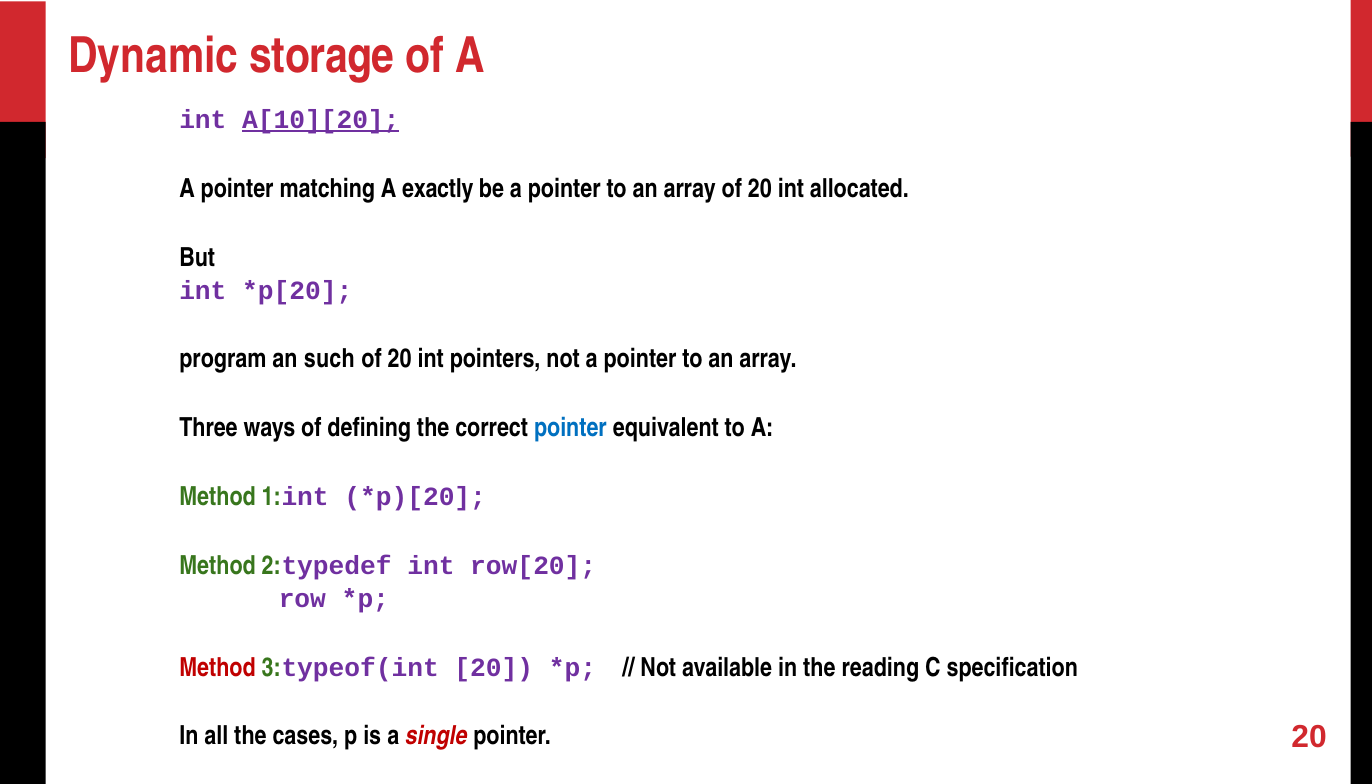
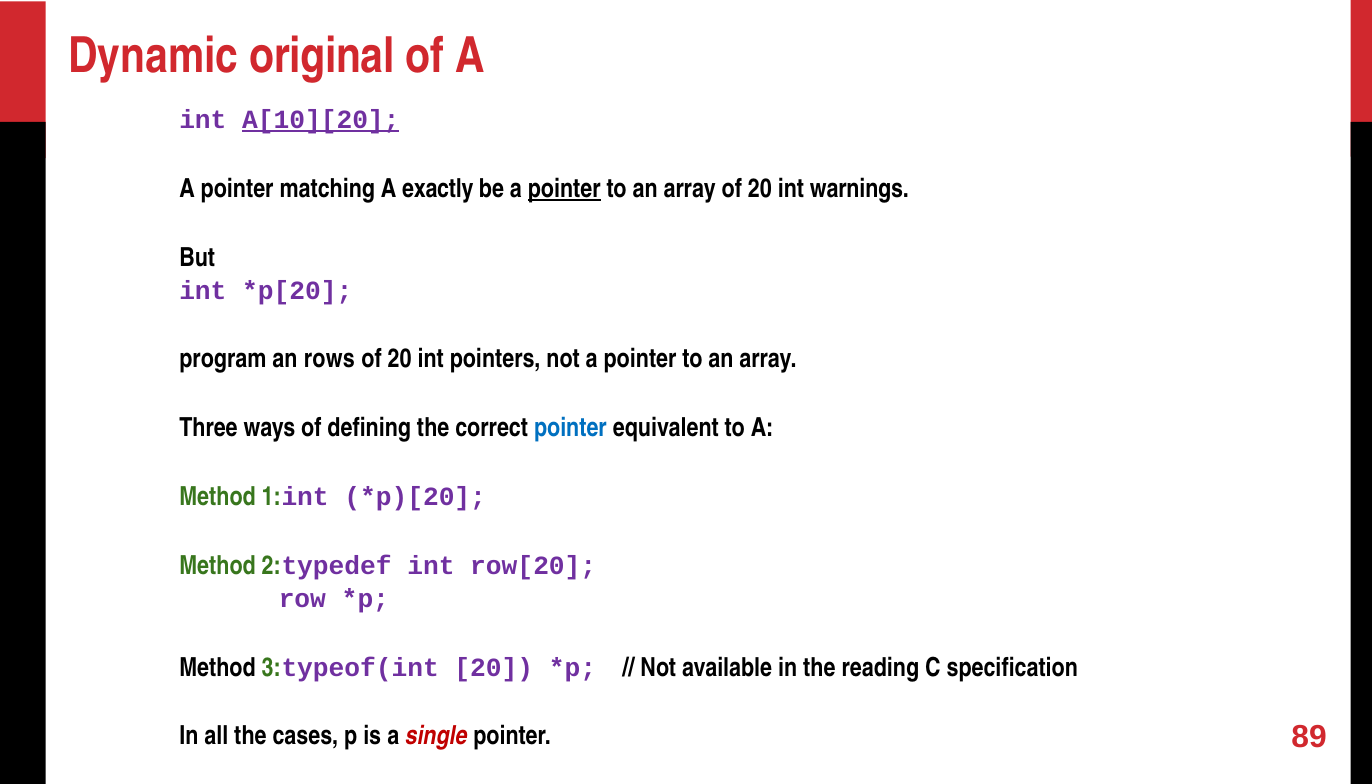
storage: storage -> original
pointer at (564, 189) underline: none -> present
allocated: allocated -> warnings
such: such -> rows
Method at (218, 667) colour: red -> black
pointer 20: 20 -> 89
